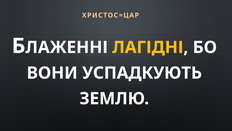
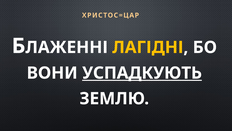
УСПАДКУЮТЬ underline: none -> present
